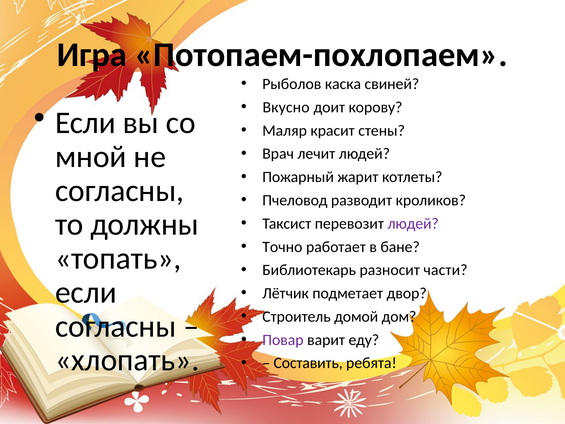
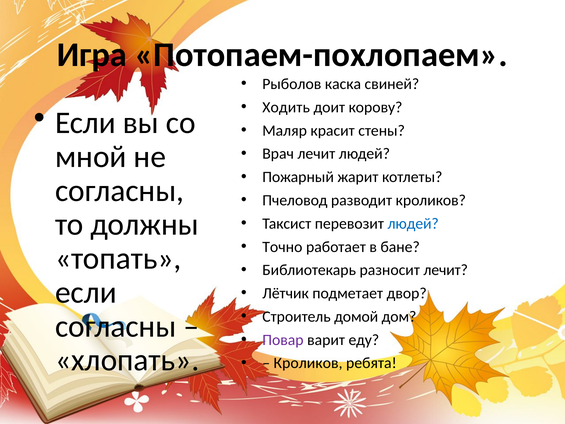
Вкусно: Вкусно -> Ходить
людей at (413, 223) colour: purple -> blue
разносит части: части -> лечит
Составить at (308, 363): Составить -> Кроликов
